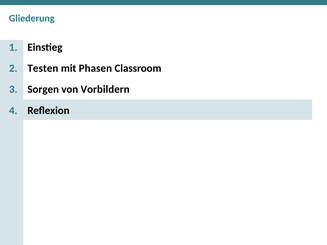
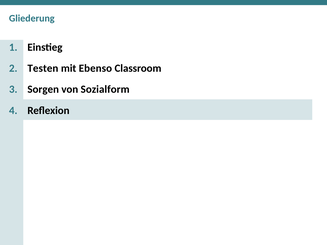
Phasen: Phasen -> Ebenso
Vorbildern: Vorbildern -> Sozialform
